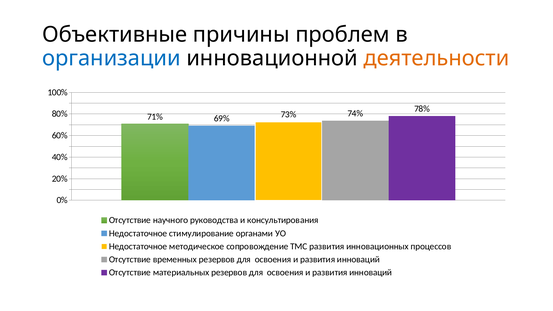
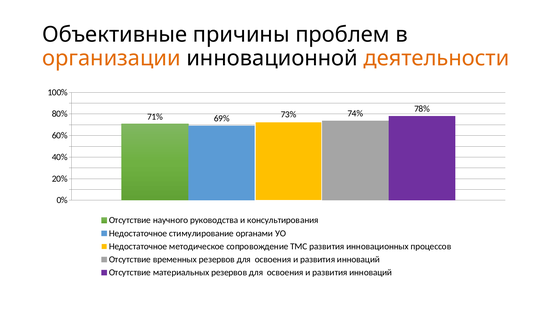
организации colour: blue -> orange
